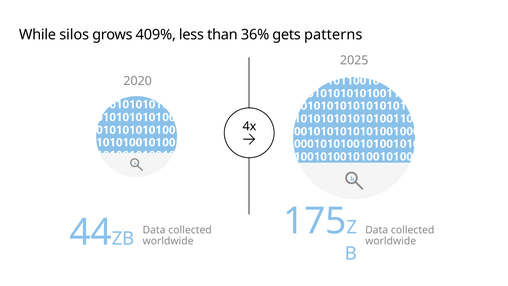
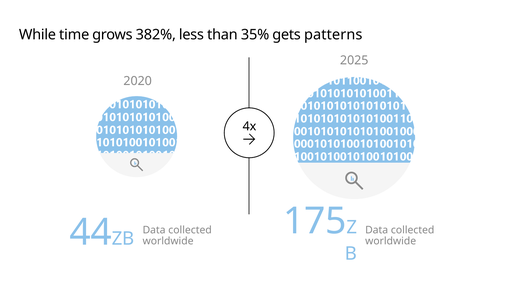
silos: silos -> time
409%: 409% -> 382%
36%: 36% -> 35%
